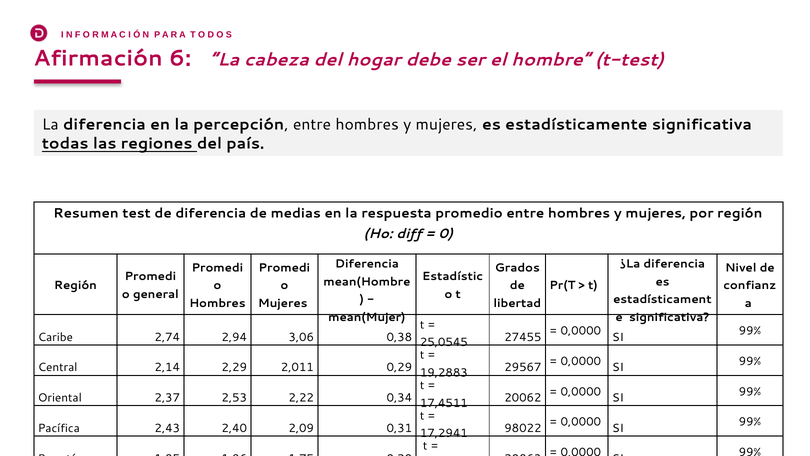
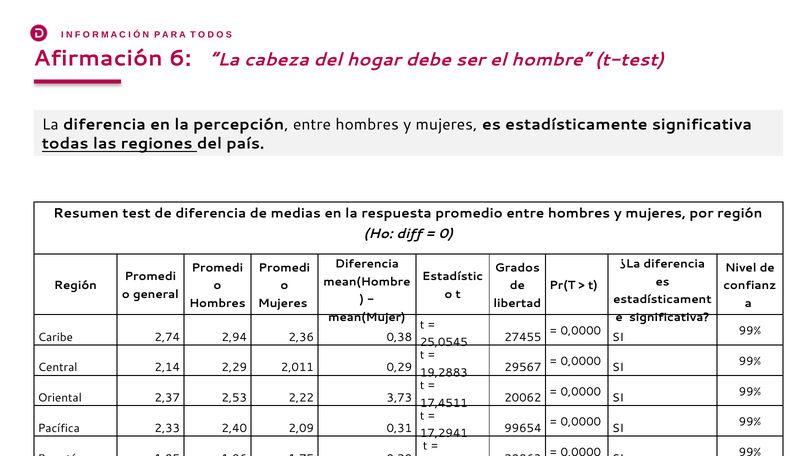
3,06: 3,06 -> 2,36
0,34: 0,34 -> 3,73
2,43: 2,43 -> 2,33
98022: 98022 -> 99654
